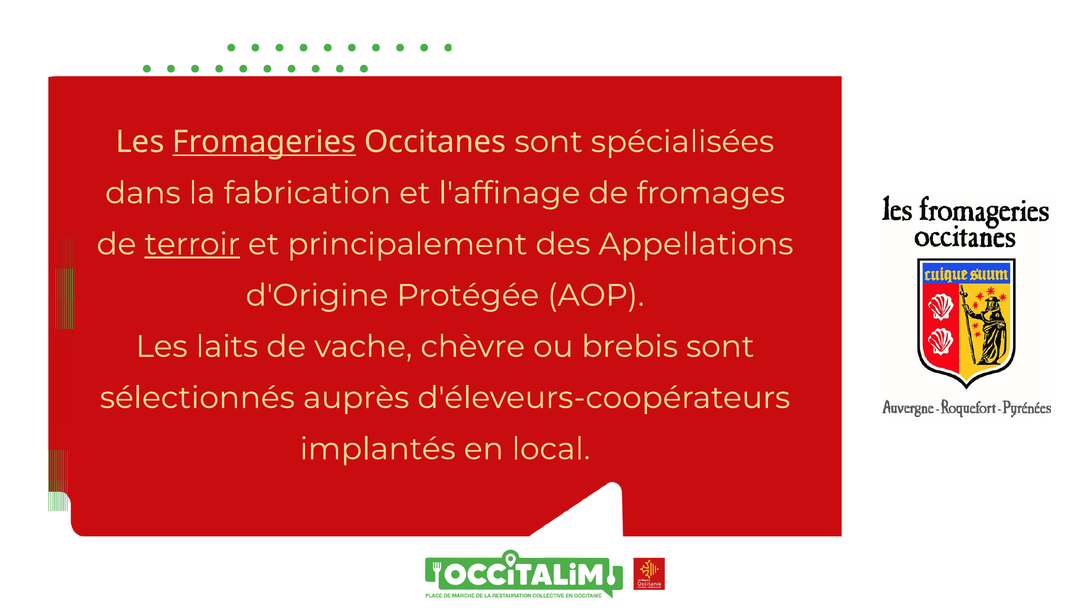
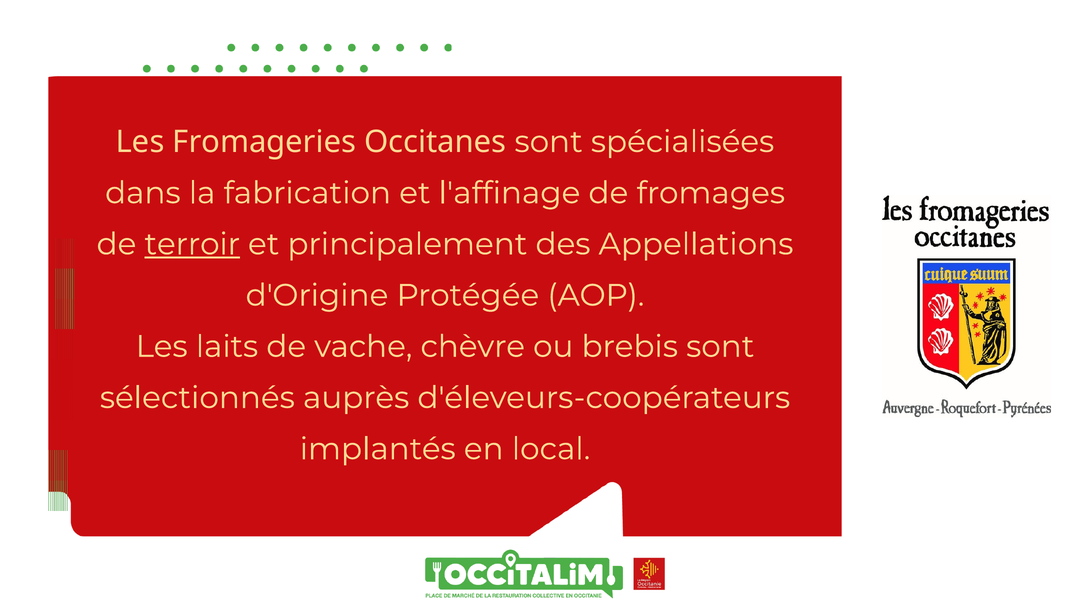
Fromageries underline: present -> none
